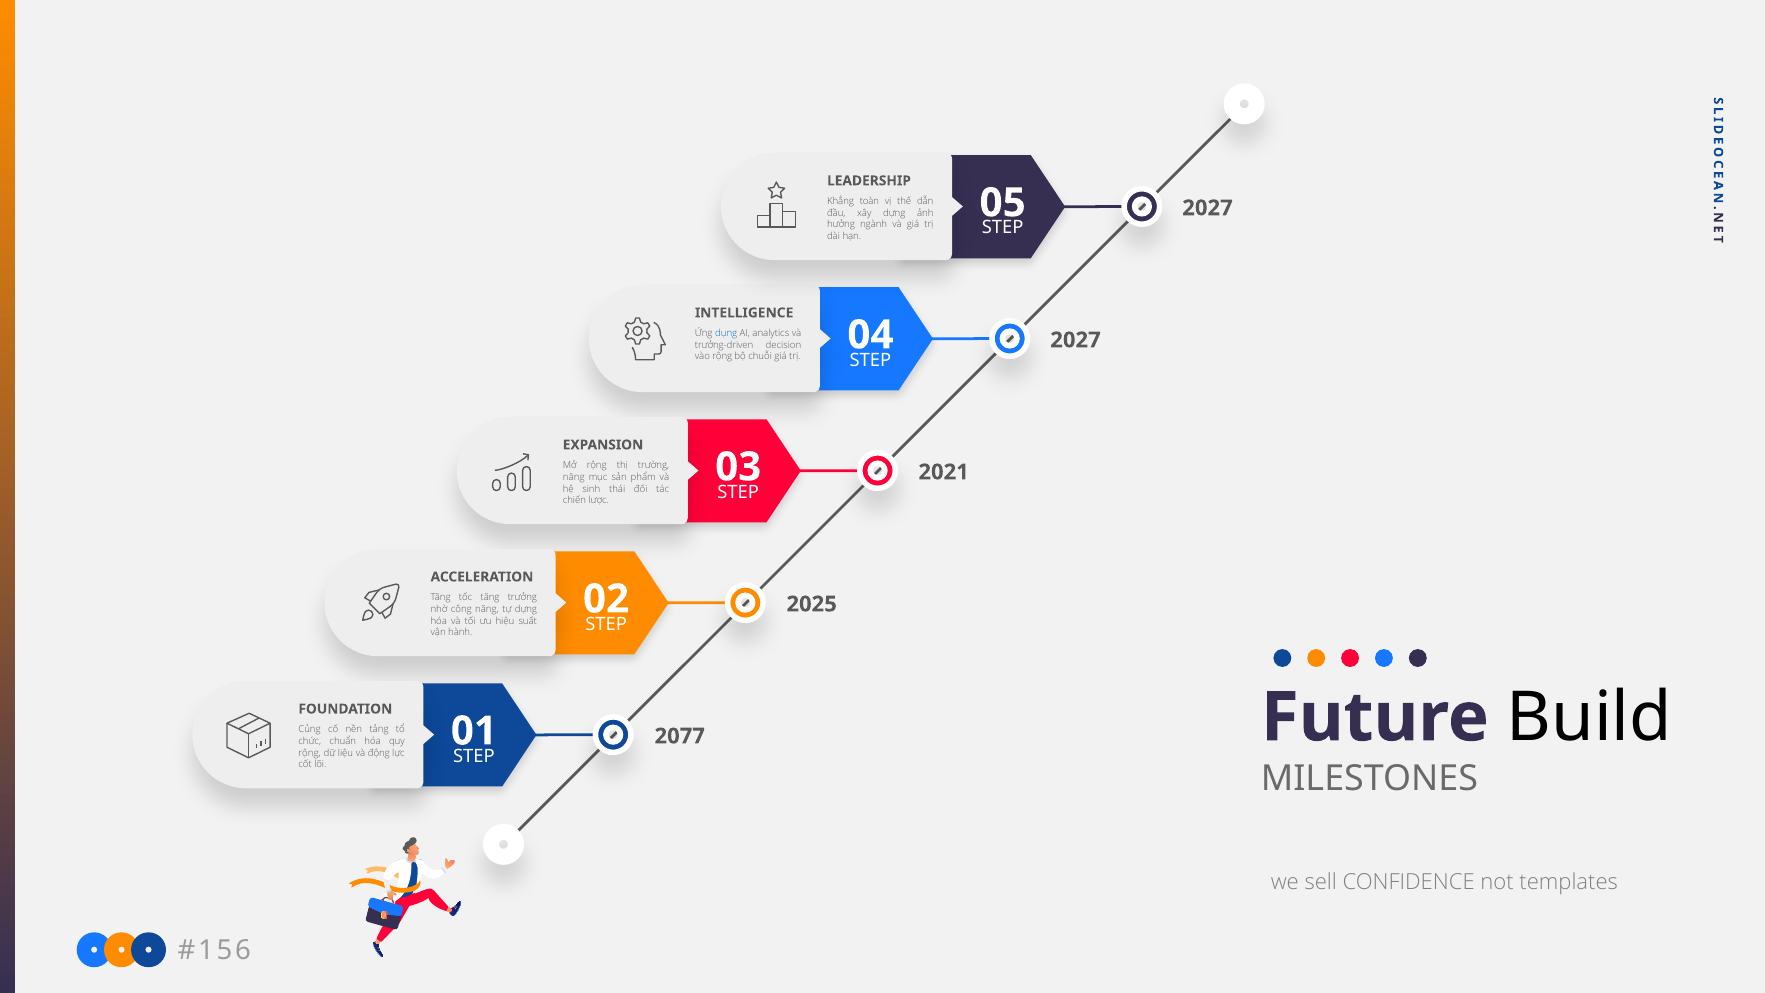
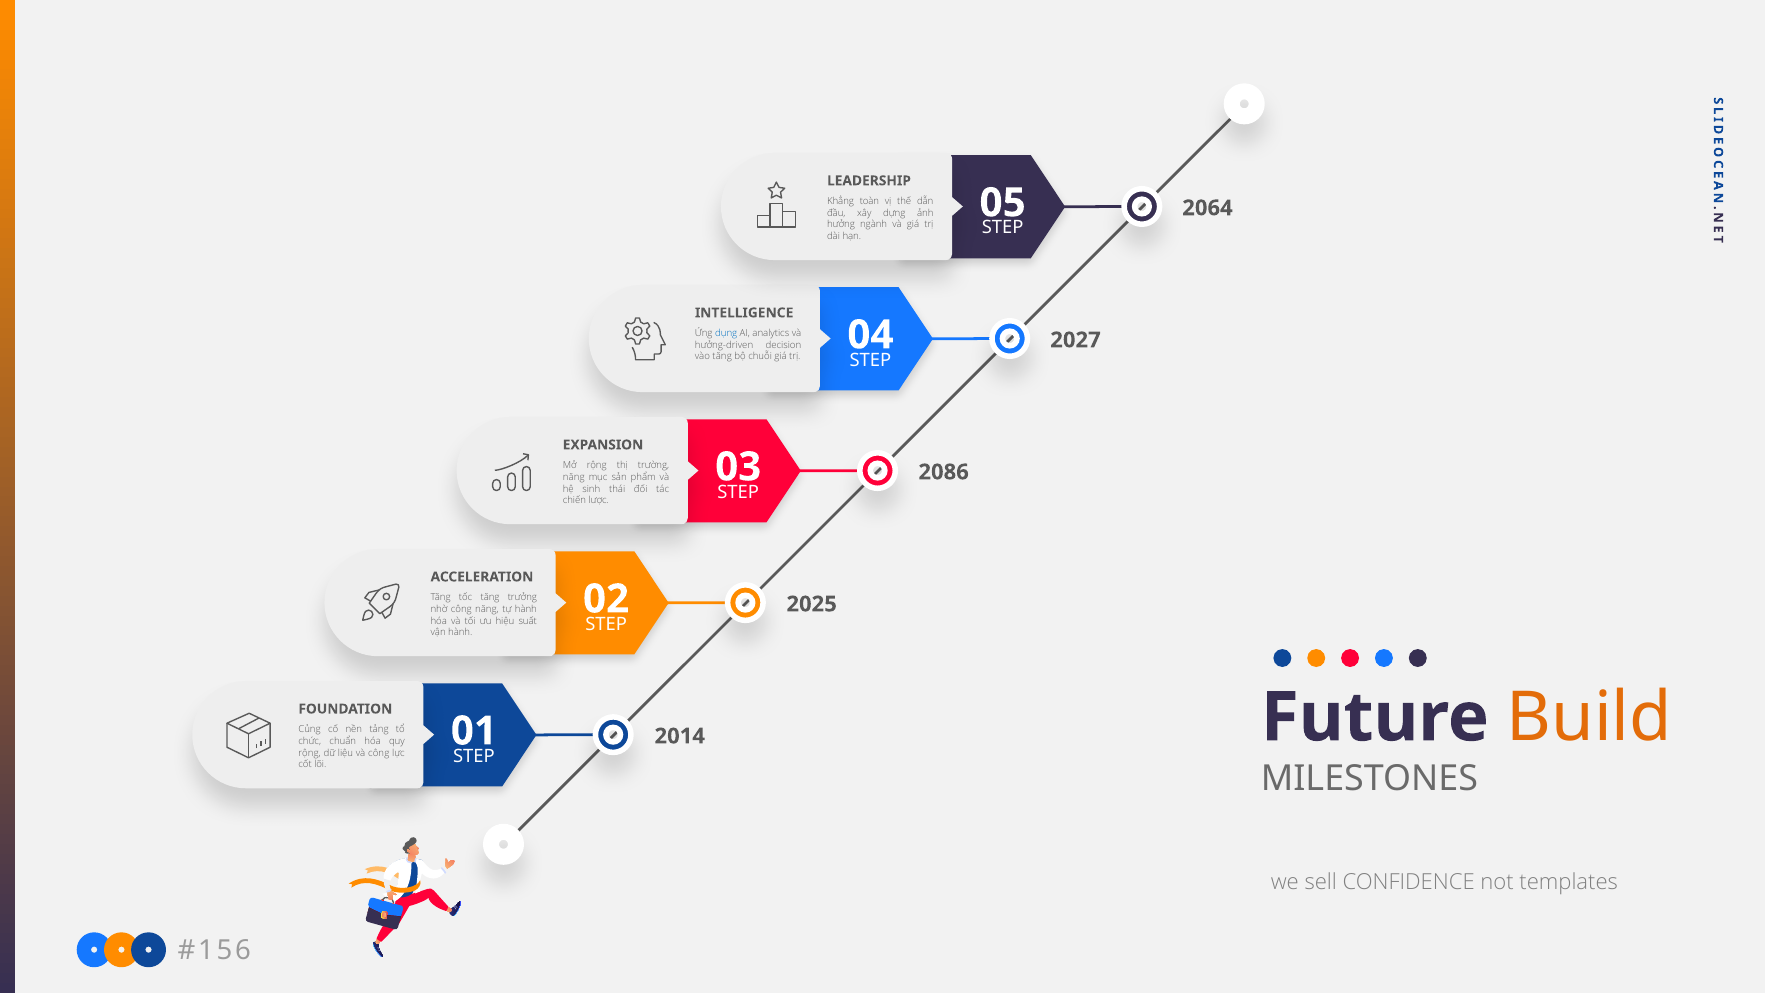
2027 at (1208, 208): 2027 -> 2064
trưởng-driven: trưởng-driven -> hưởng-driven
vào rộng: rộng -> tăng
2021: 2021 -> 2086
tự dựng: dựng -> hành
Build colour: black -> orange
2077: 2077 -> 2014
và động: động -> công
